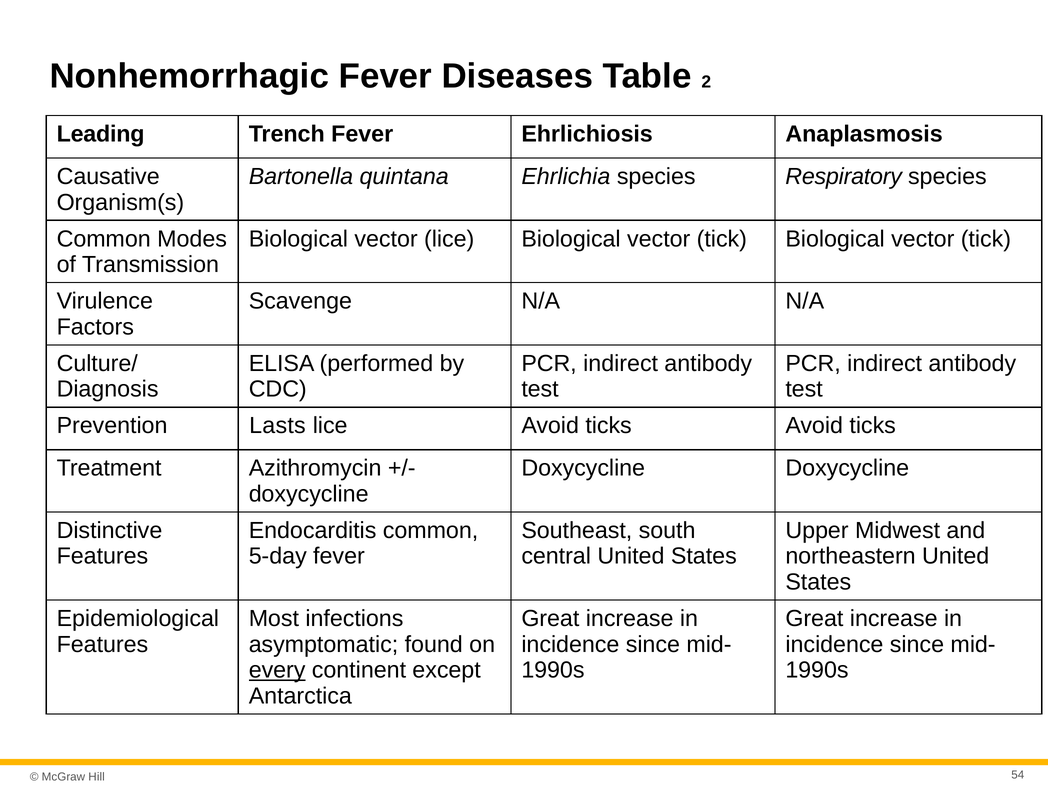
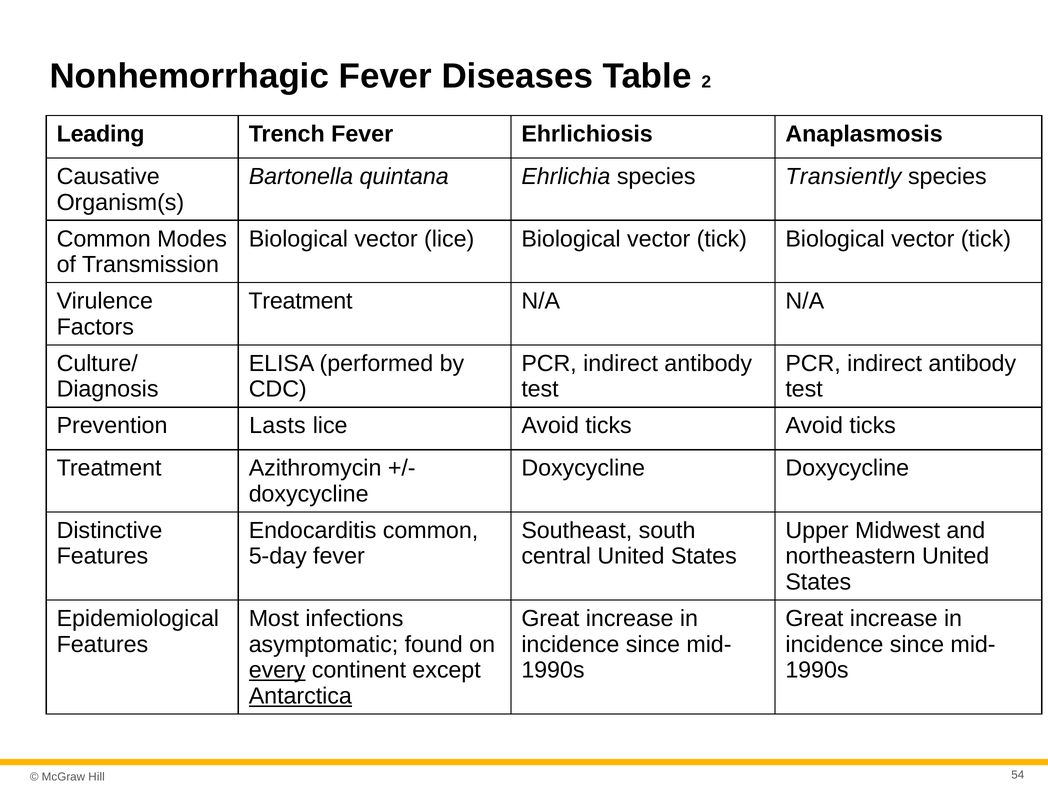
Respiratory: Respiratory -> Transiently
Scavenge at (300, 301): Scavenge -> Treatment
Antarctica underline: none -> present
